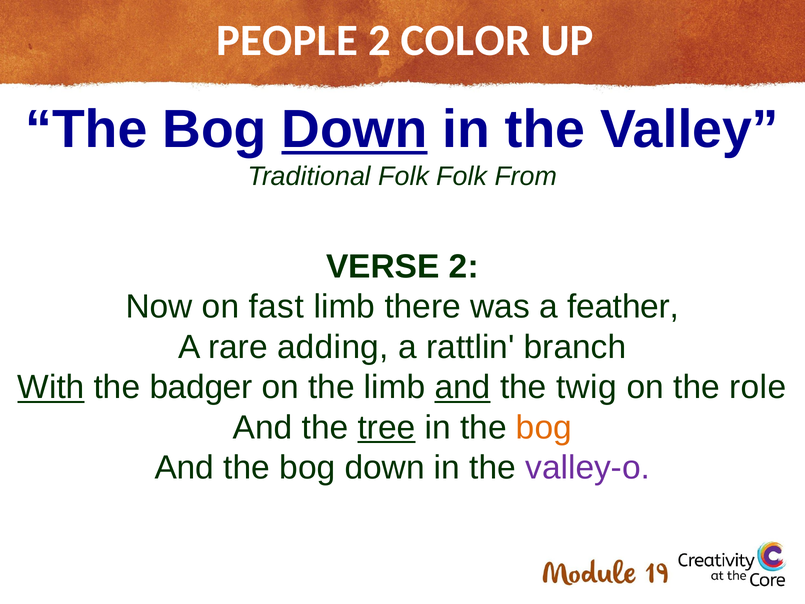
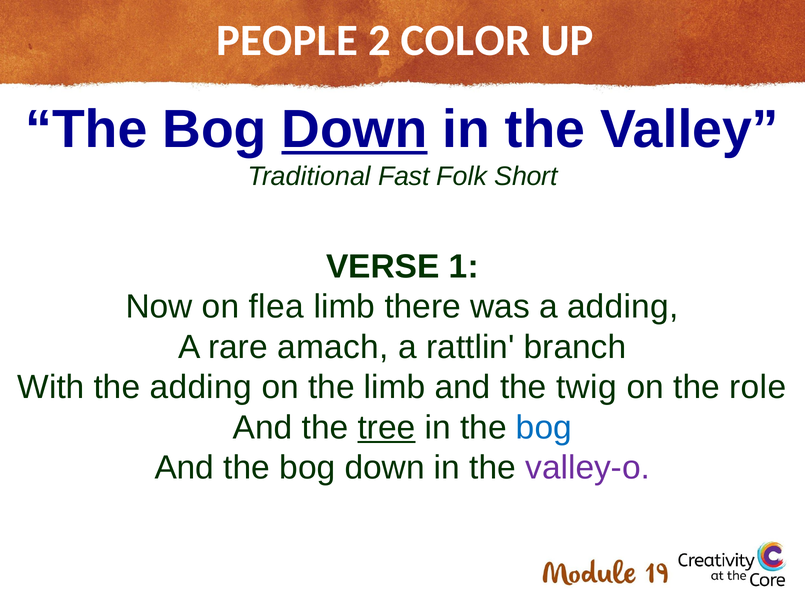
Traditional Folk: Folk -> Fast
From: From -> Short
VERSE 2: 2 -> 1
fast: fast -> flea
a feather: feather -> adding
adding: adding -> amach
With underline: present -> none
the badger: badger -> adding
and at (463, 387) underline: present -> none
bog at (544, 427) colour: orange -> blue
